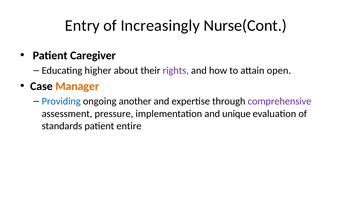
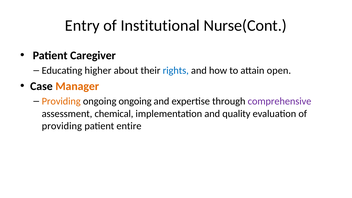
Increasingly: Increasingly -> Institutional
rights colour: purple -> blue
Providing at (61, 101) colour: blue -> orange
ongoing another: another -> ongoing
pressure: pressure -> chemical
unique: unique -> quality
standards at (62, 126): standards -> providing
